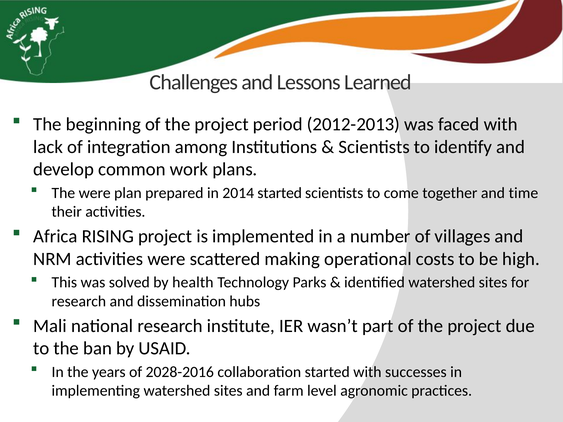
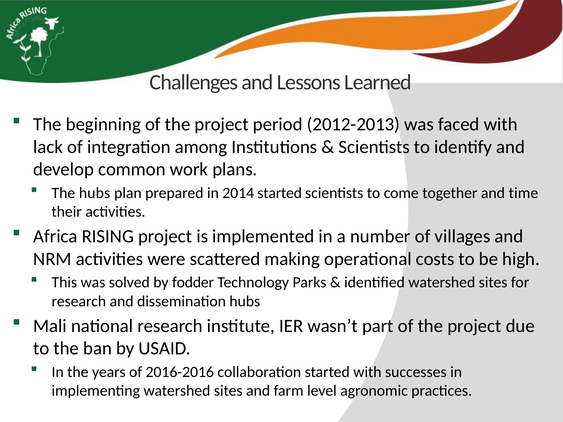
The were: were -> hubs
health: health -> fodder
2028-2016: 2028-2016 -> 2016-2016
